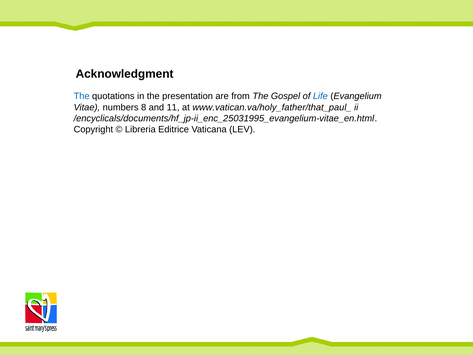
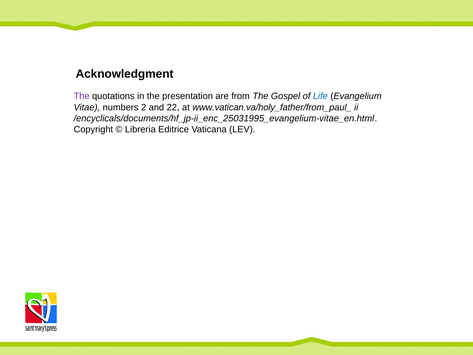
The at (82, 96) colour: blue -> purple
8: 8 -> 2
11: 11 -> 22
www.vatican.va/holy_father/that_paul_: www.vatican.va/holy_father/that_paul_ -> www.vatican.va/holy_father/from_paul_
